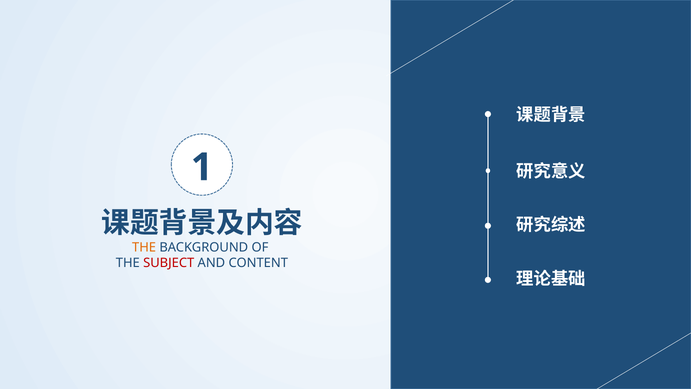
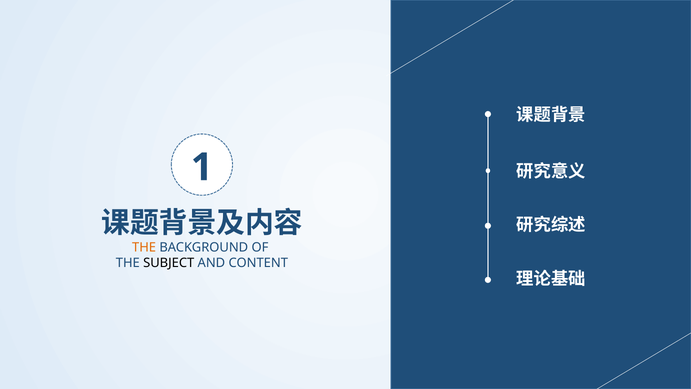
SUBJECT colour: red -> black
